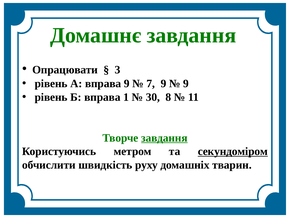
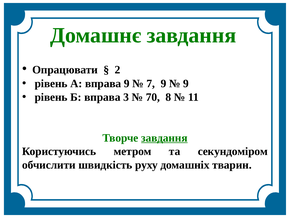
3: 3 -> 2
1: 1 -> 3
30: 30 -> 70
секундоміром underline: present -> none
